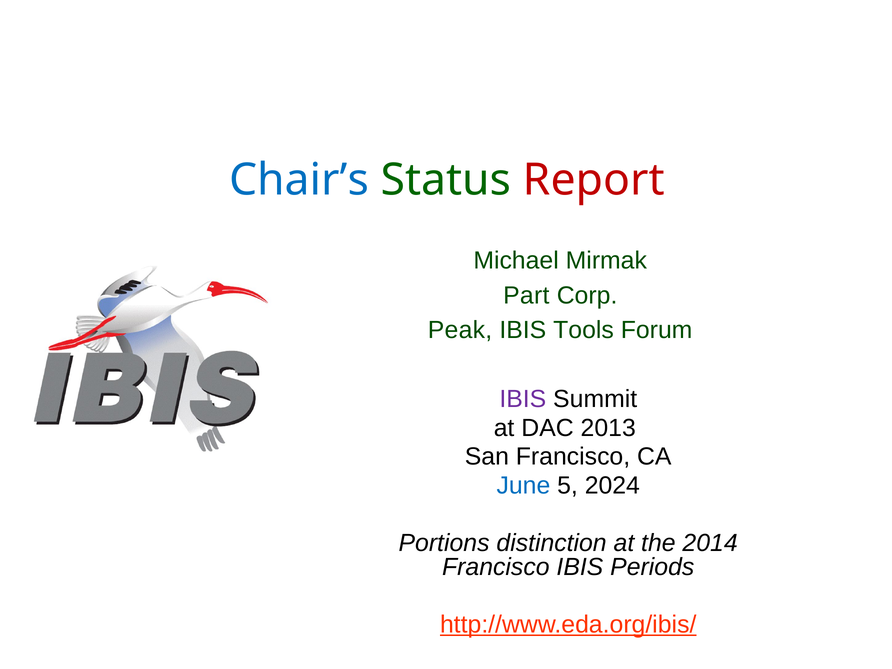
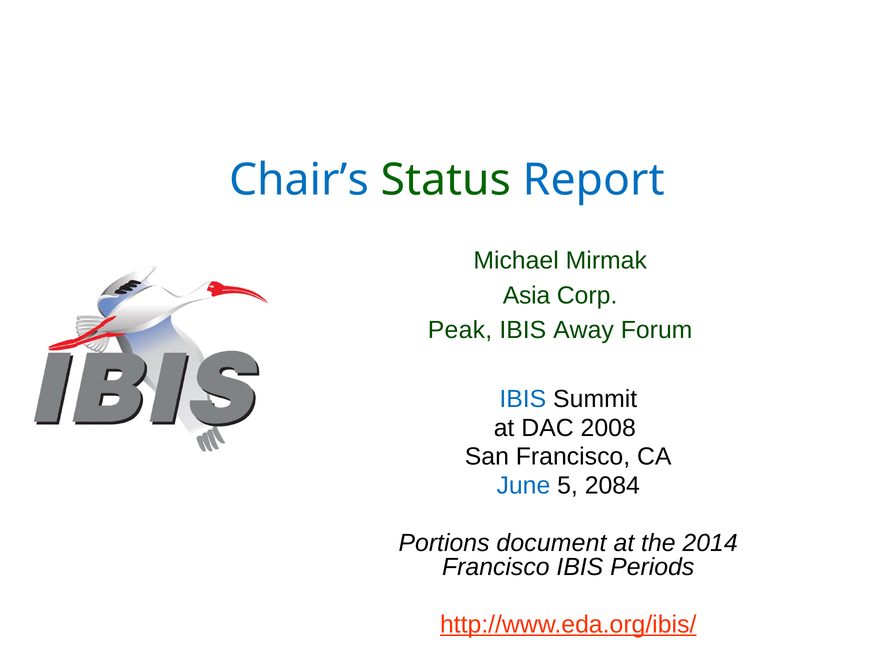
Report colour: red -> blue
Part: Part -> Asia
Tools: Tools -> Away
IBIS at (523, 399) colour: purple -> blue
2013: 2013 -> 2008
2024: 2024 -> 2084
distinction: distinction -> document
